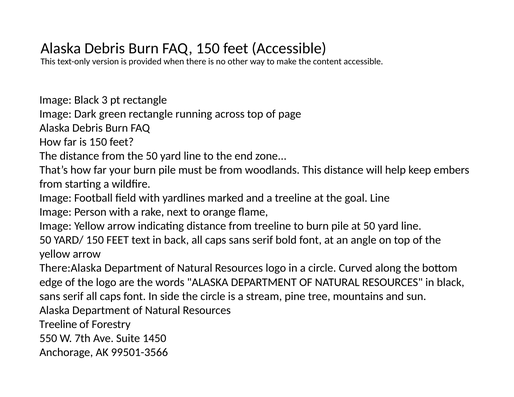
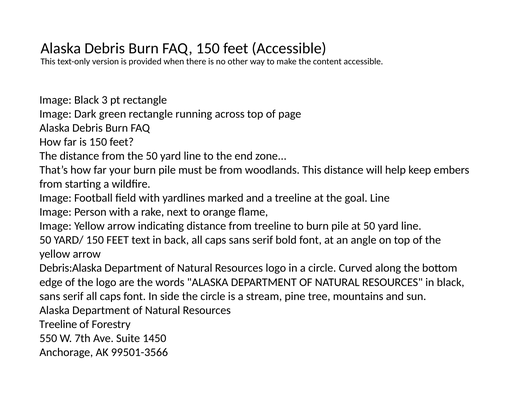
There:Alaska: There:Alaska -> Debris:Alaska
